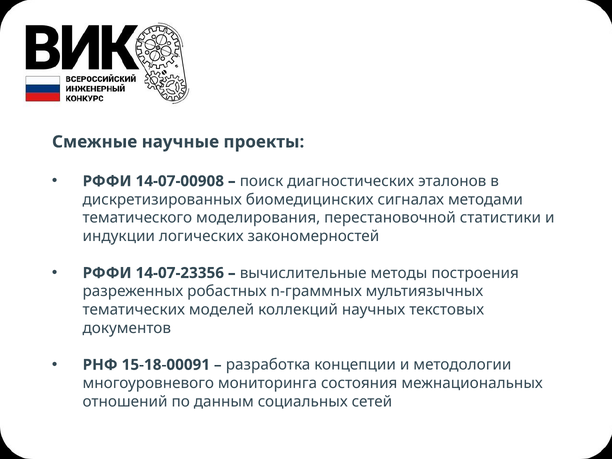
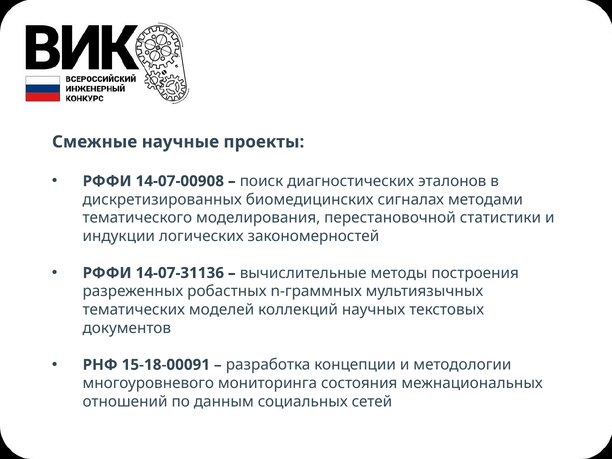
14-07-23356: 14-07-23356 -> 14-07-31136
